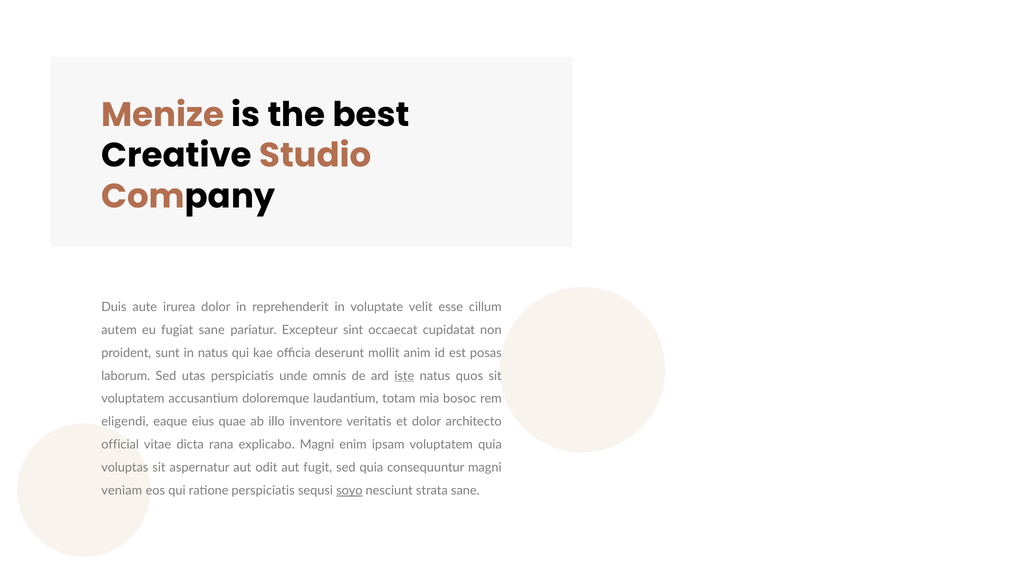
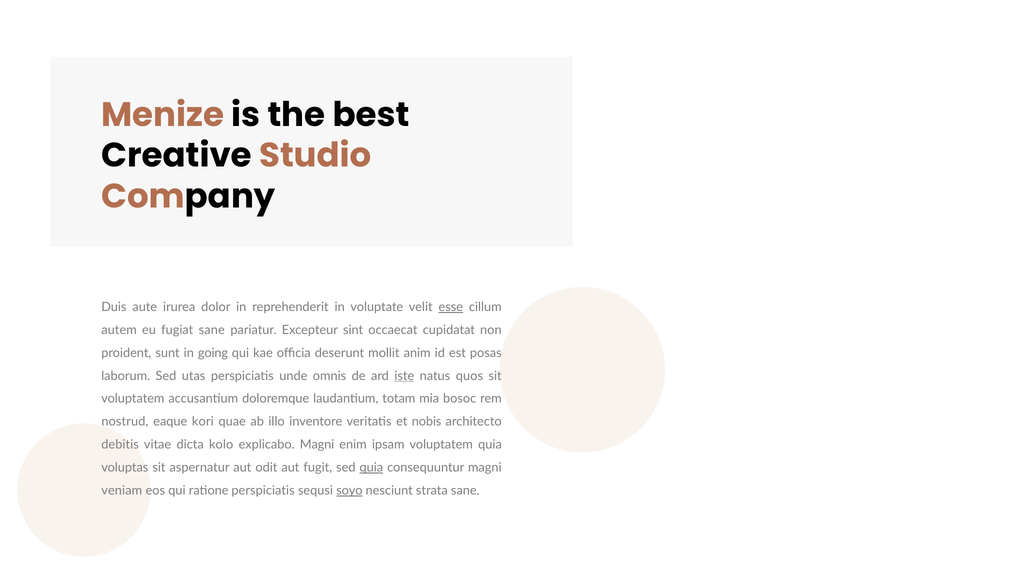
esse underline: none -> present
in natus: natus -> going
eligendi: eligendi -> nostrud
eius: eius -> kori
et dolor: dolor -> nobis
official: official -> debitis
rana: rana -> kolo
quia at (371, 467) underline: none -> present
